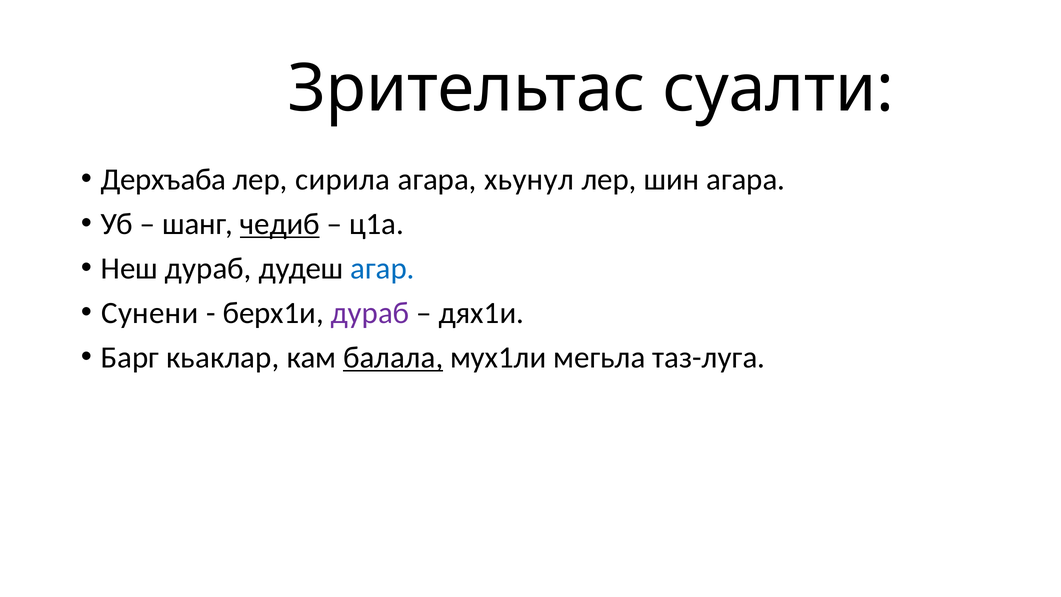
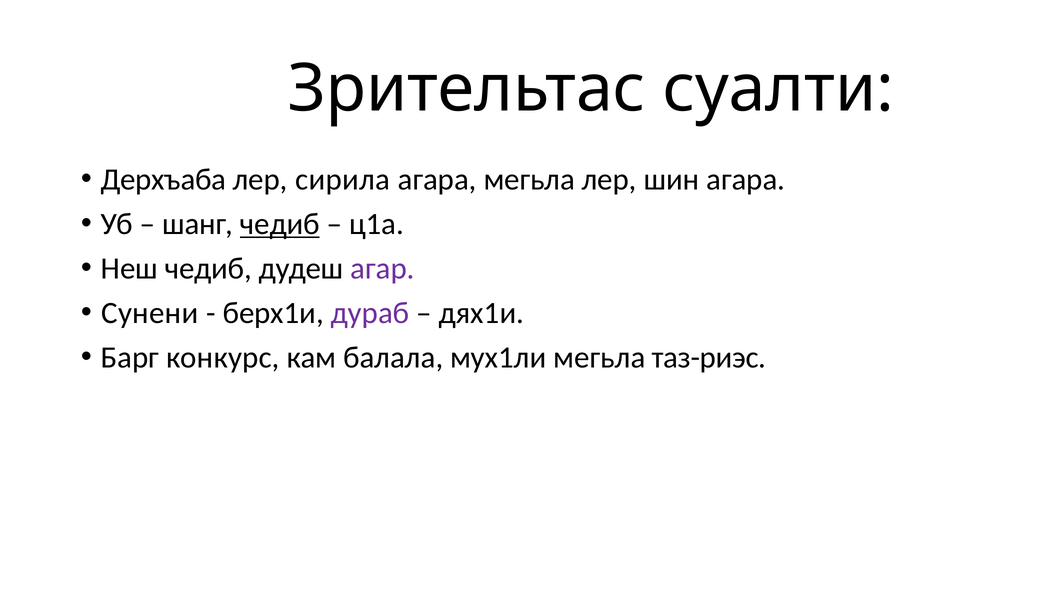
агара хьунул: хьунул -> мегьла
Неш дураб: дураб -> чедиб
агар colour: blue -> purple
кьаклар: кьаклар -> конкурс
балала underline: present -> none
таз-луга: таз-луга -> таз-риэс
